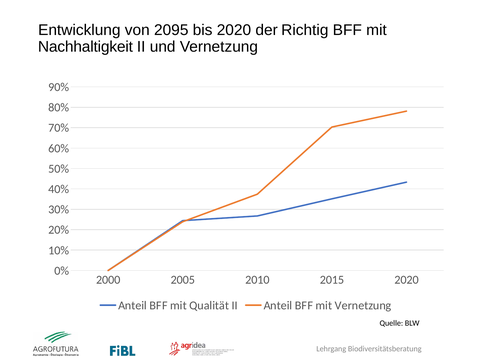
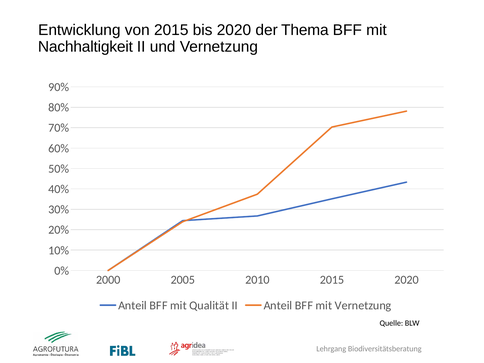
von 2095: 2095 -> 2015
Richtig: Richtig -> Thema
